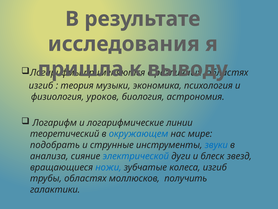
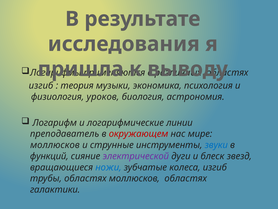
теоретический: теоретический -> преподаватель
окружающем colour: blue -> red
подобрать at (55, 145): подобрать -> моллюсков
анализа: анализа -> функций
электрической colour: blue -> purple
моллюсков получить: получить -> областях
